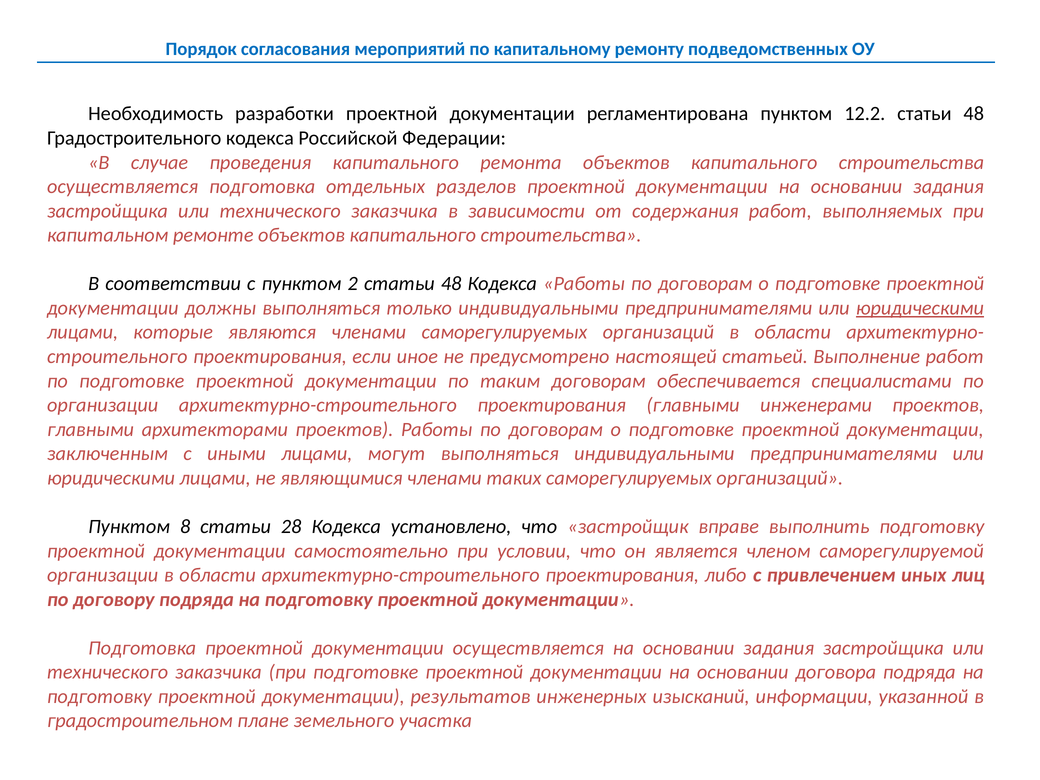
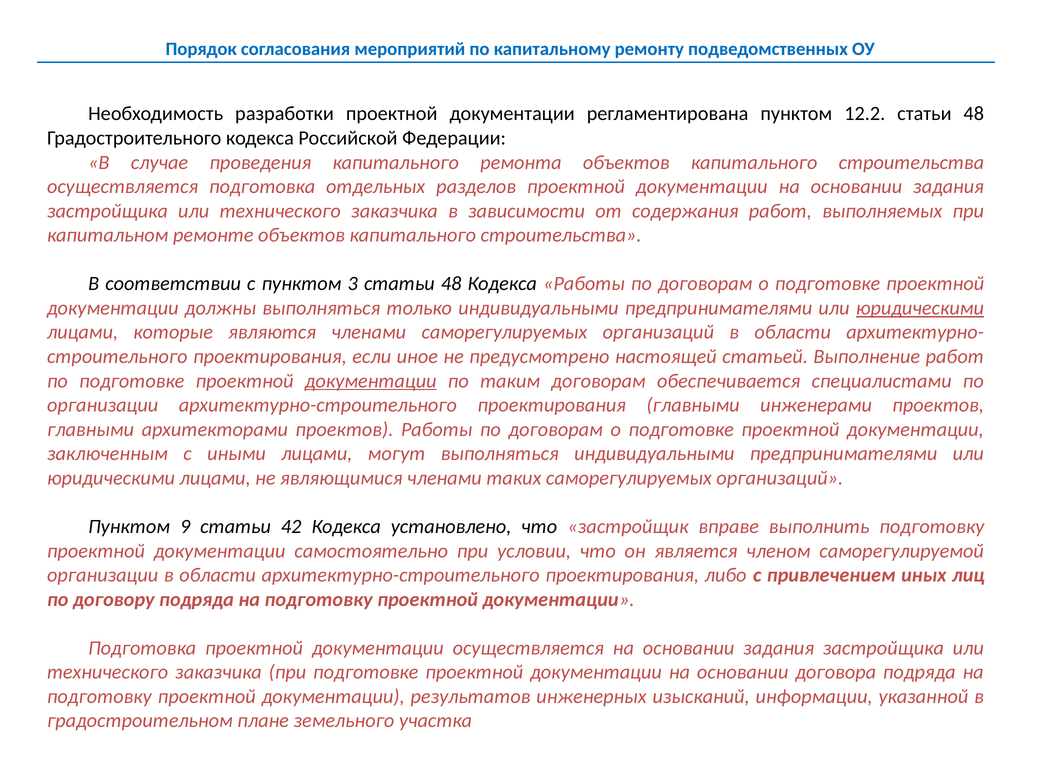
2: 2 -> 3
документации at (371, 381) underline: none -> present
8: 8 -> 9
28: 28 -> 42
